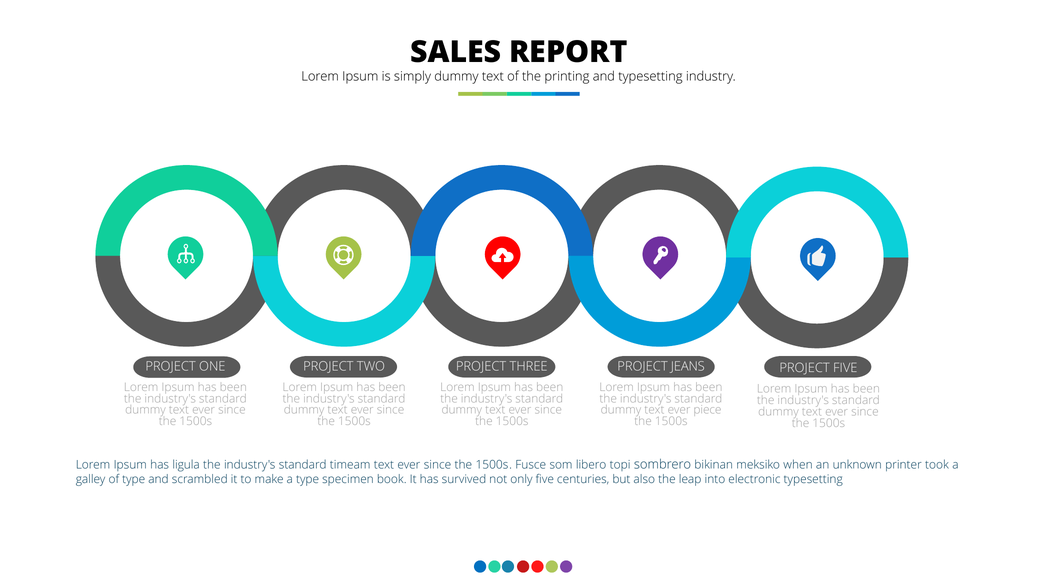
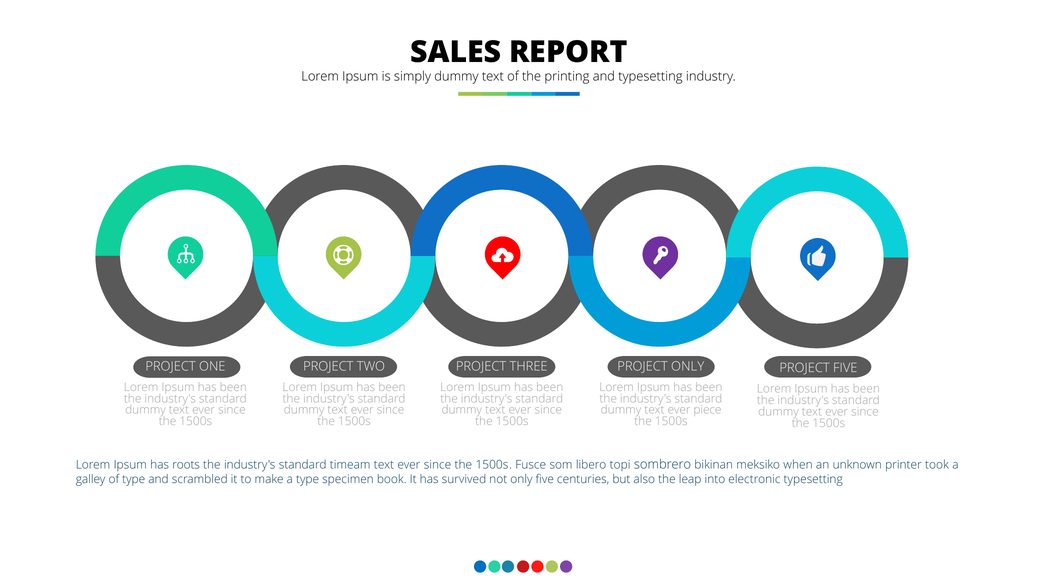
PROJECT JEANS: JEANS -> ONLY
ligula: ligula -> roots
